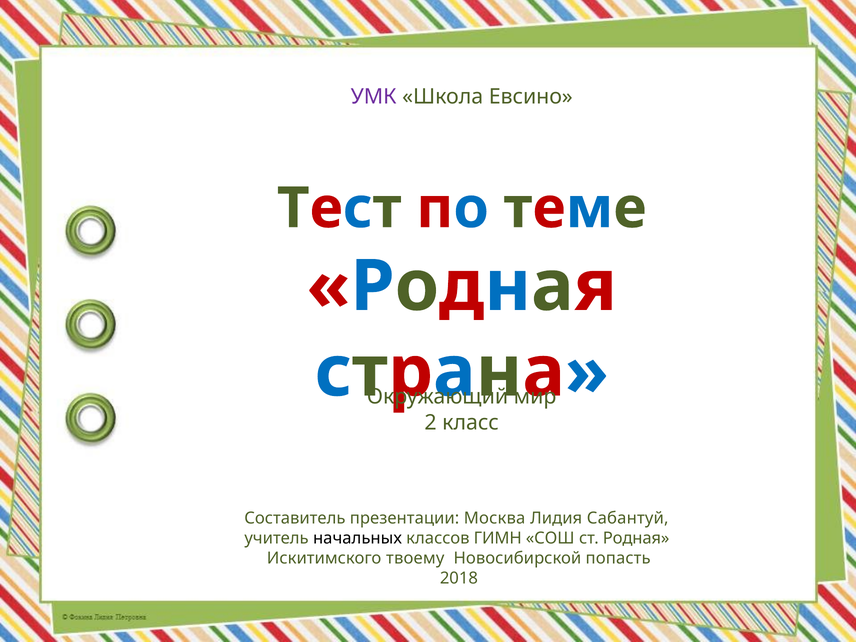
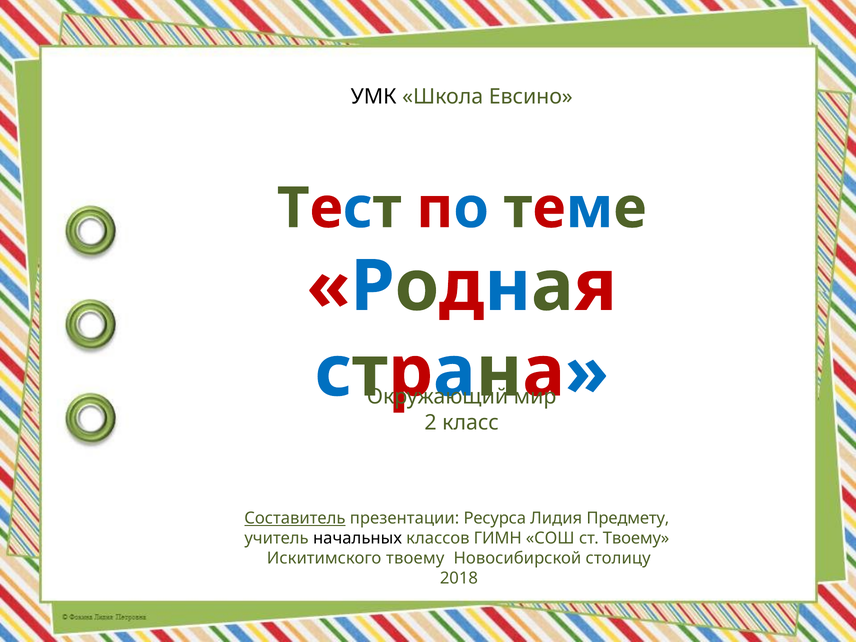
УМК colour: purple -> black
Составитель underline: none -> present
Москва: Москва -> Ресурса
Сабантуй: Сабантуй -> Предмету
ст Родная: Родная -> Твоему
попасть: попасть -> столицу
